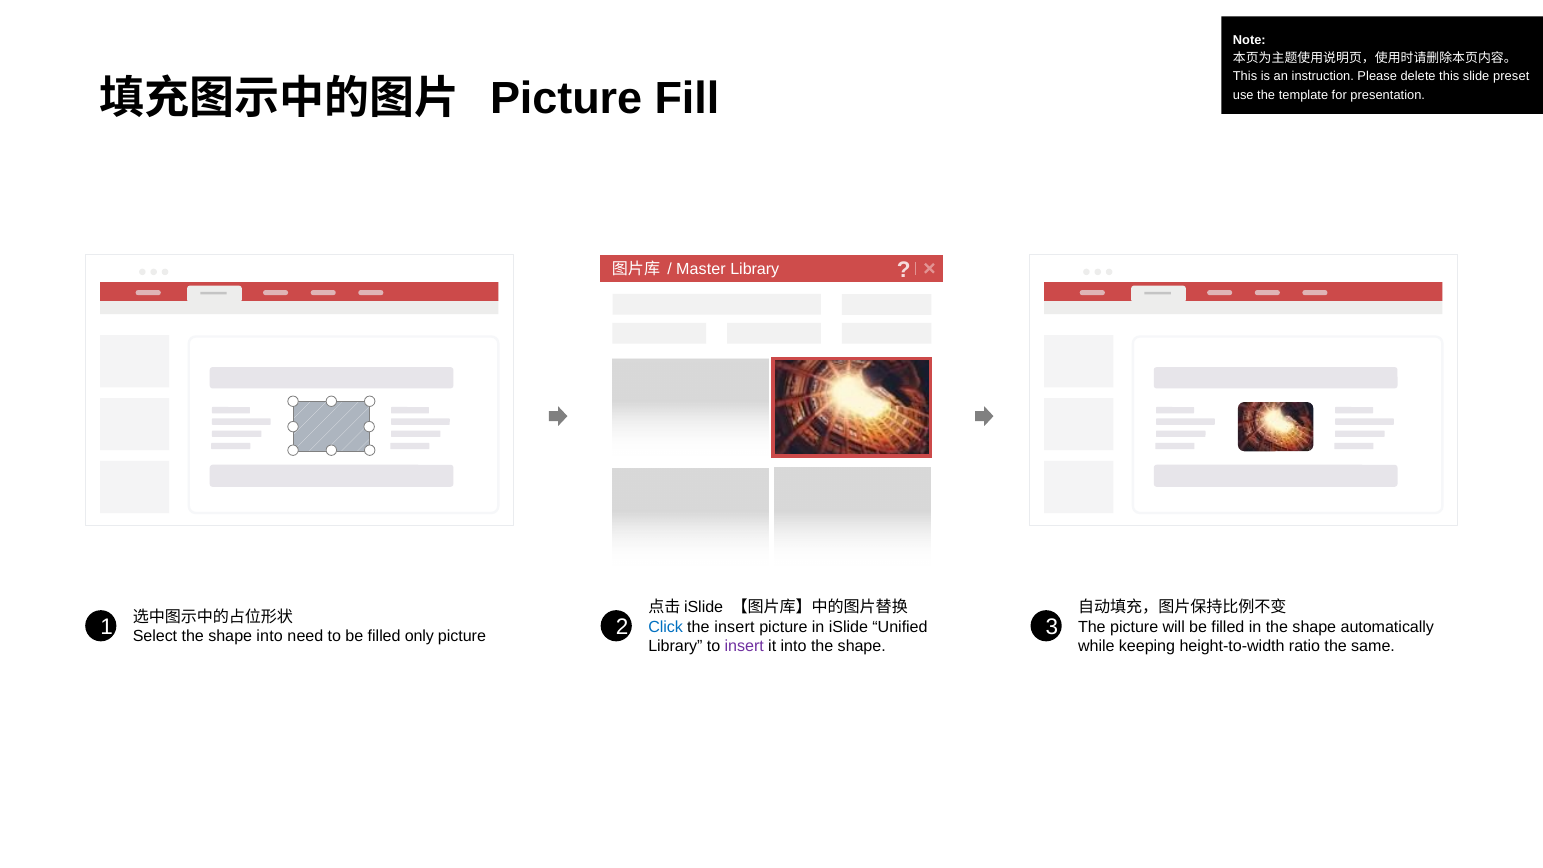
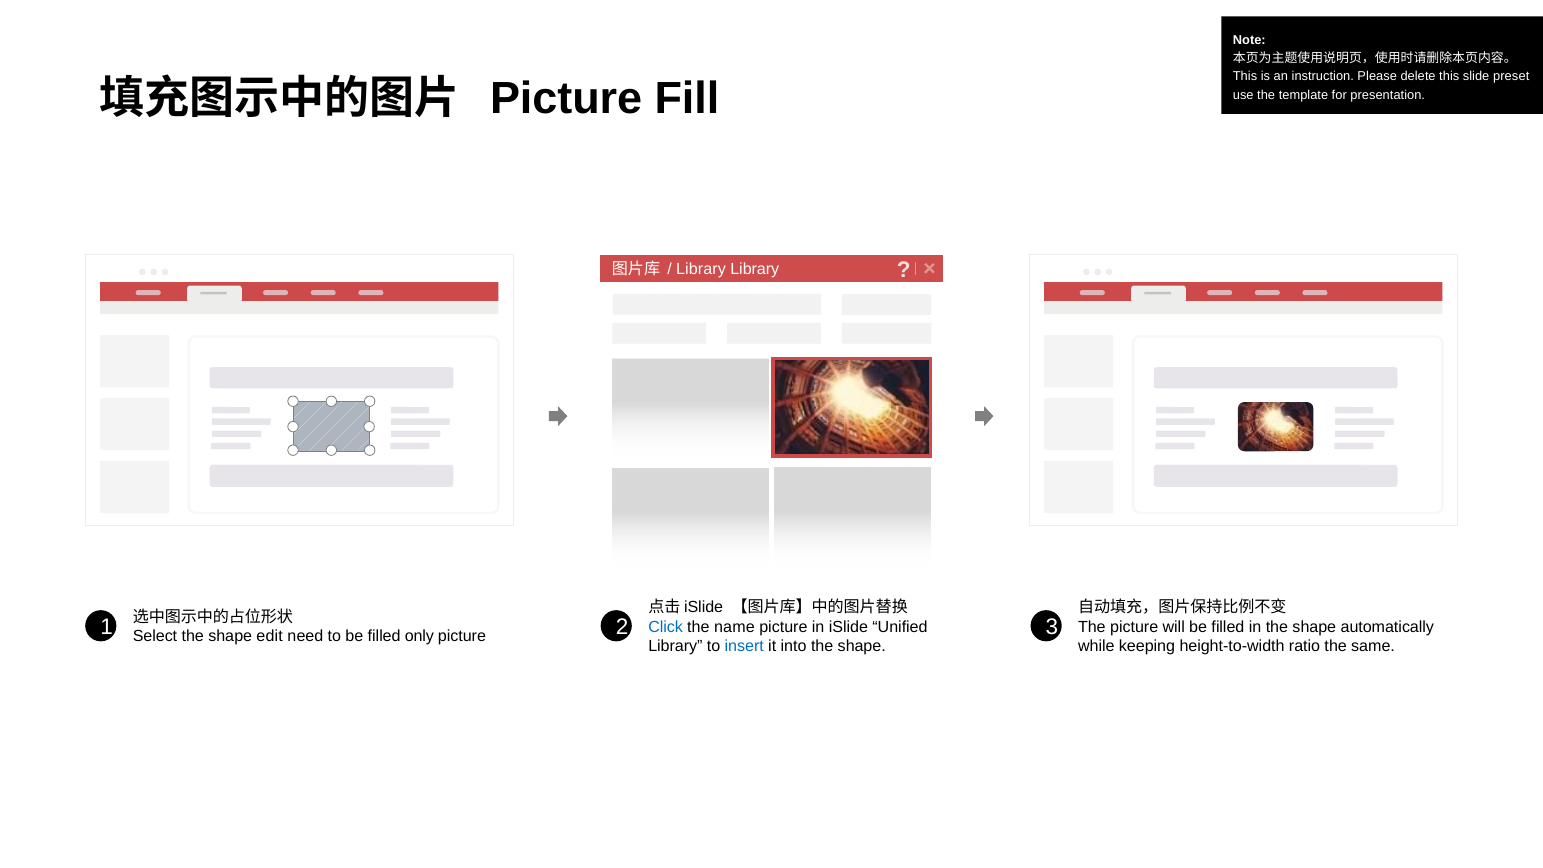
Master at (701, 269): Master -> Library
the insert: insert -> name
shape into: into -> edit
insert at (744, 646) colour: purple -> blue
